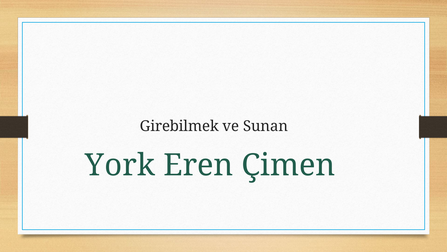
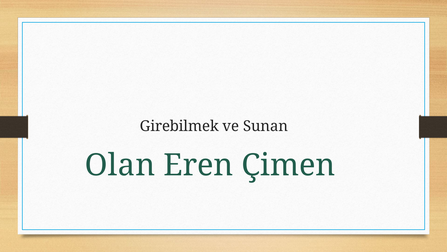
York: York -> Olan
